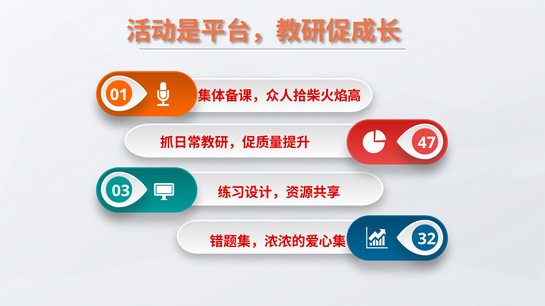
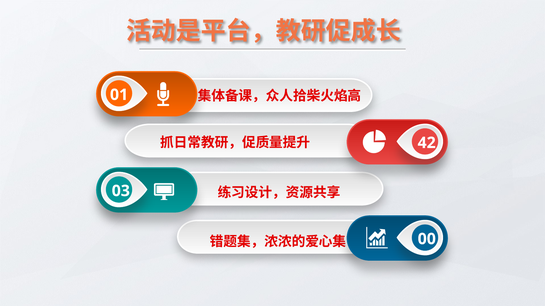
47: 47 -> 42
32: 32 -> 00
